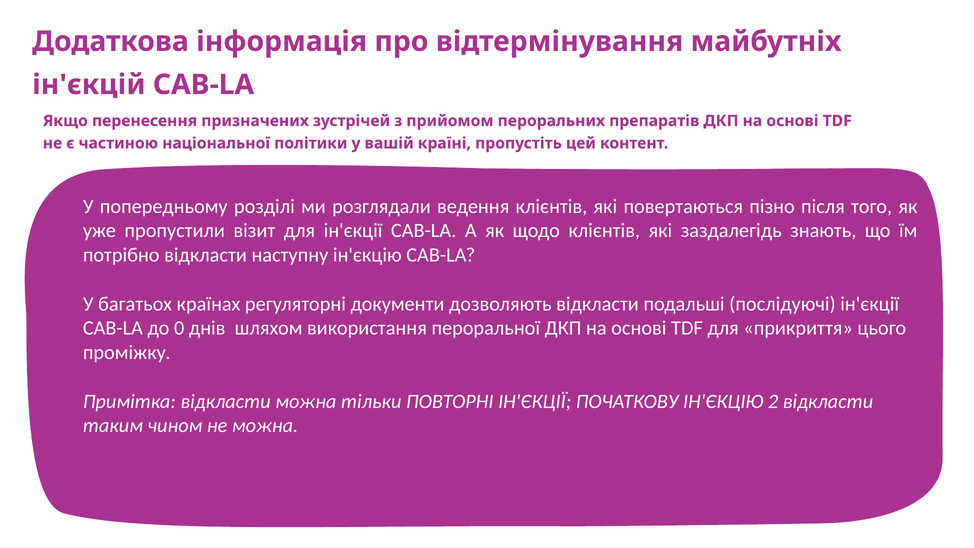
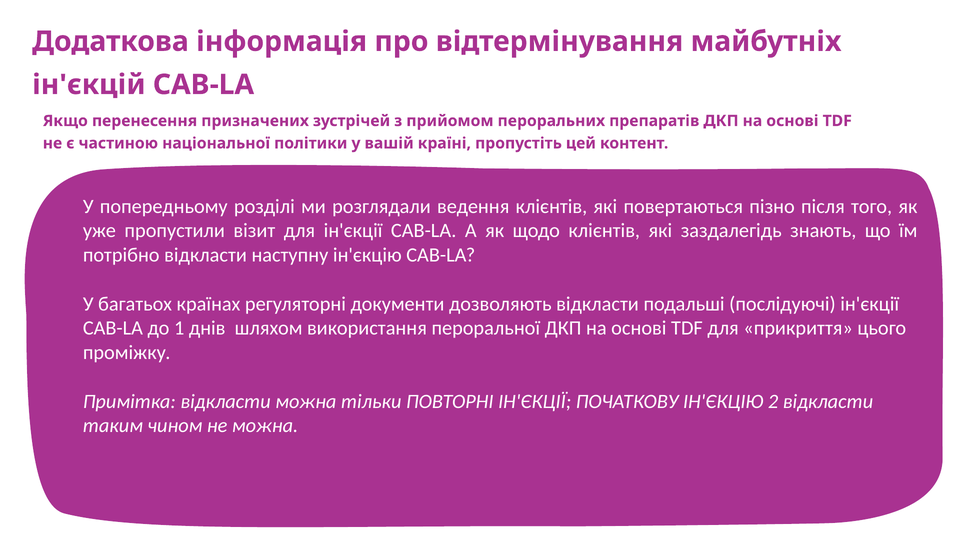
0: 0 -> 1
